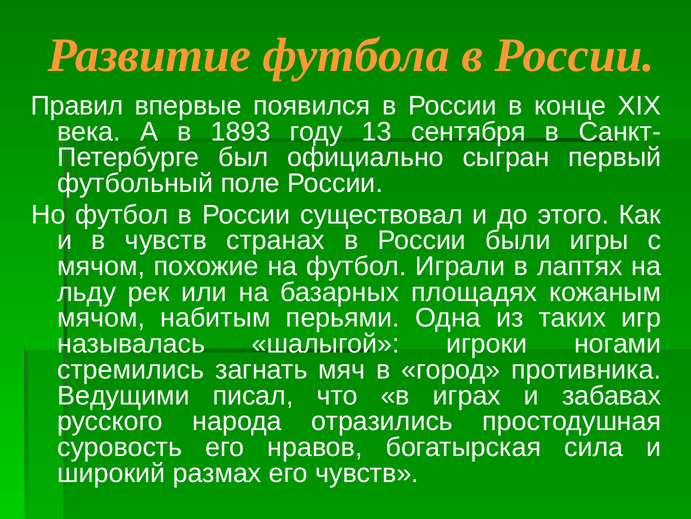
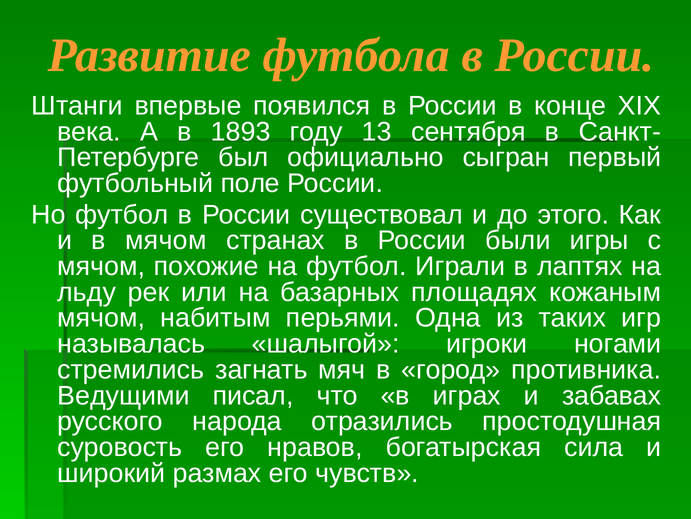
Правил: Правил -> Штанги
в чувств: чувств -> мячом
